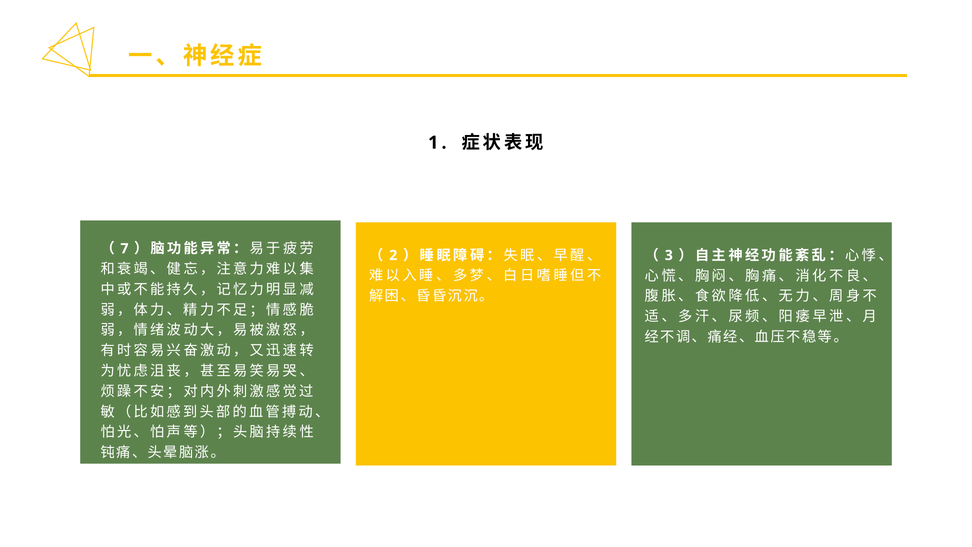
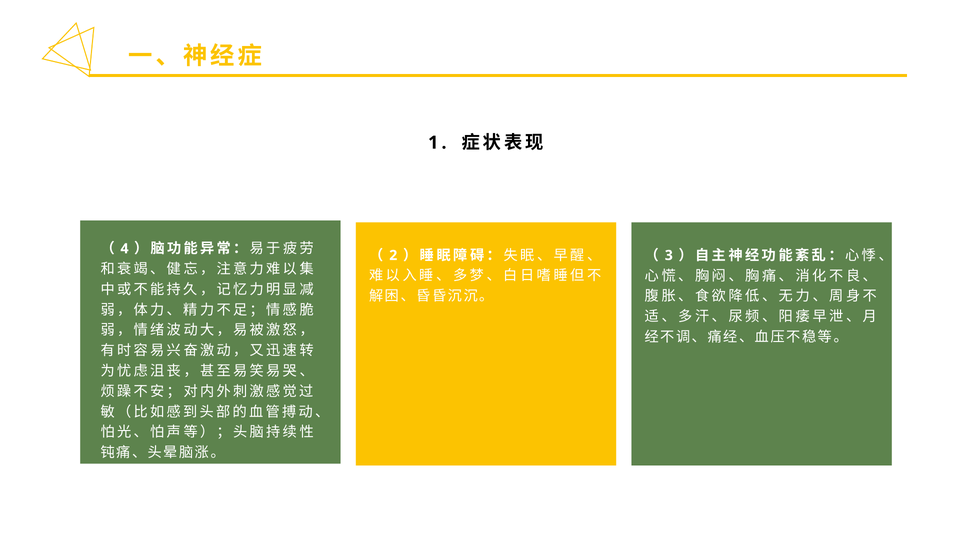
7: 7 -> 4
